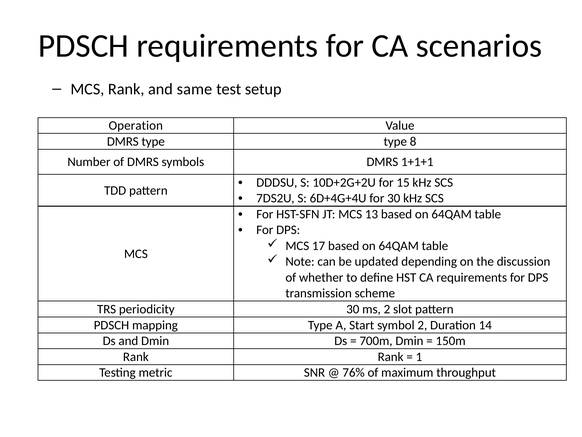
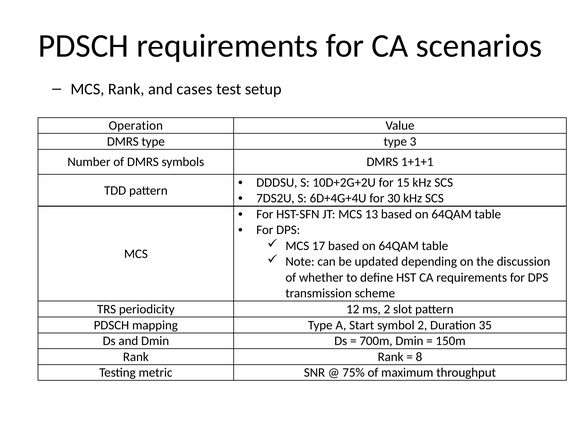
same: same -> cases
8: 8 -> 3
periodicity 30: 30 -> 12
14: 14 -> 35
1: 1 -> 8
76%: 76% -> 75%
